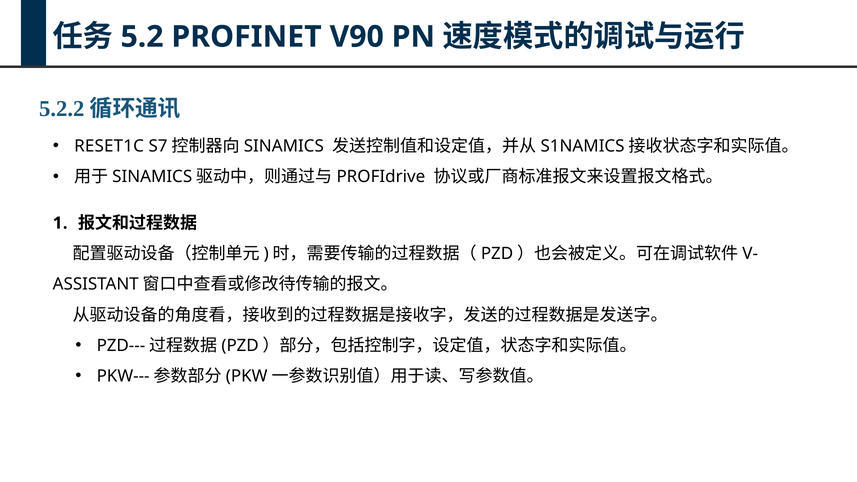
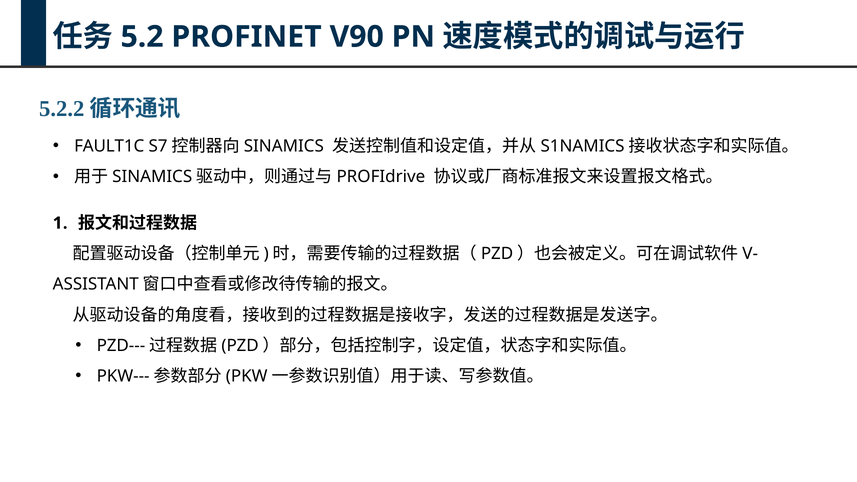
RESET1C: RESET1C -> FAULT1C
